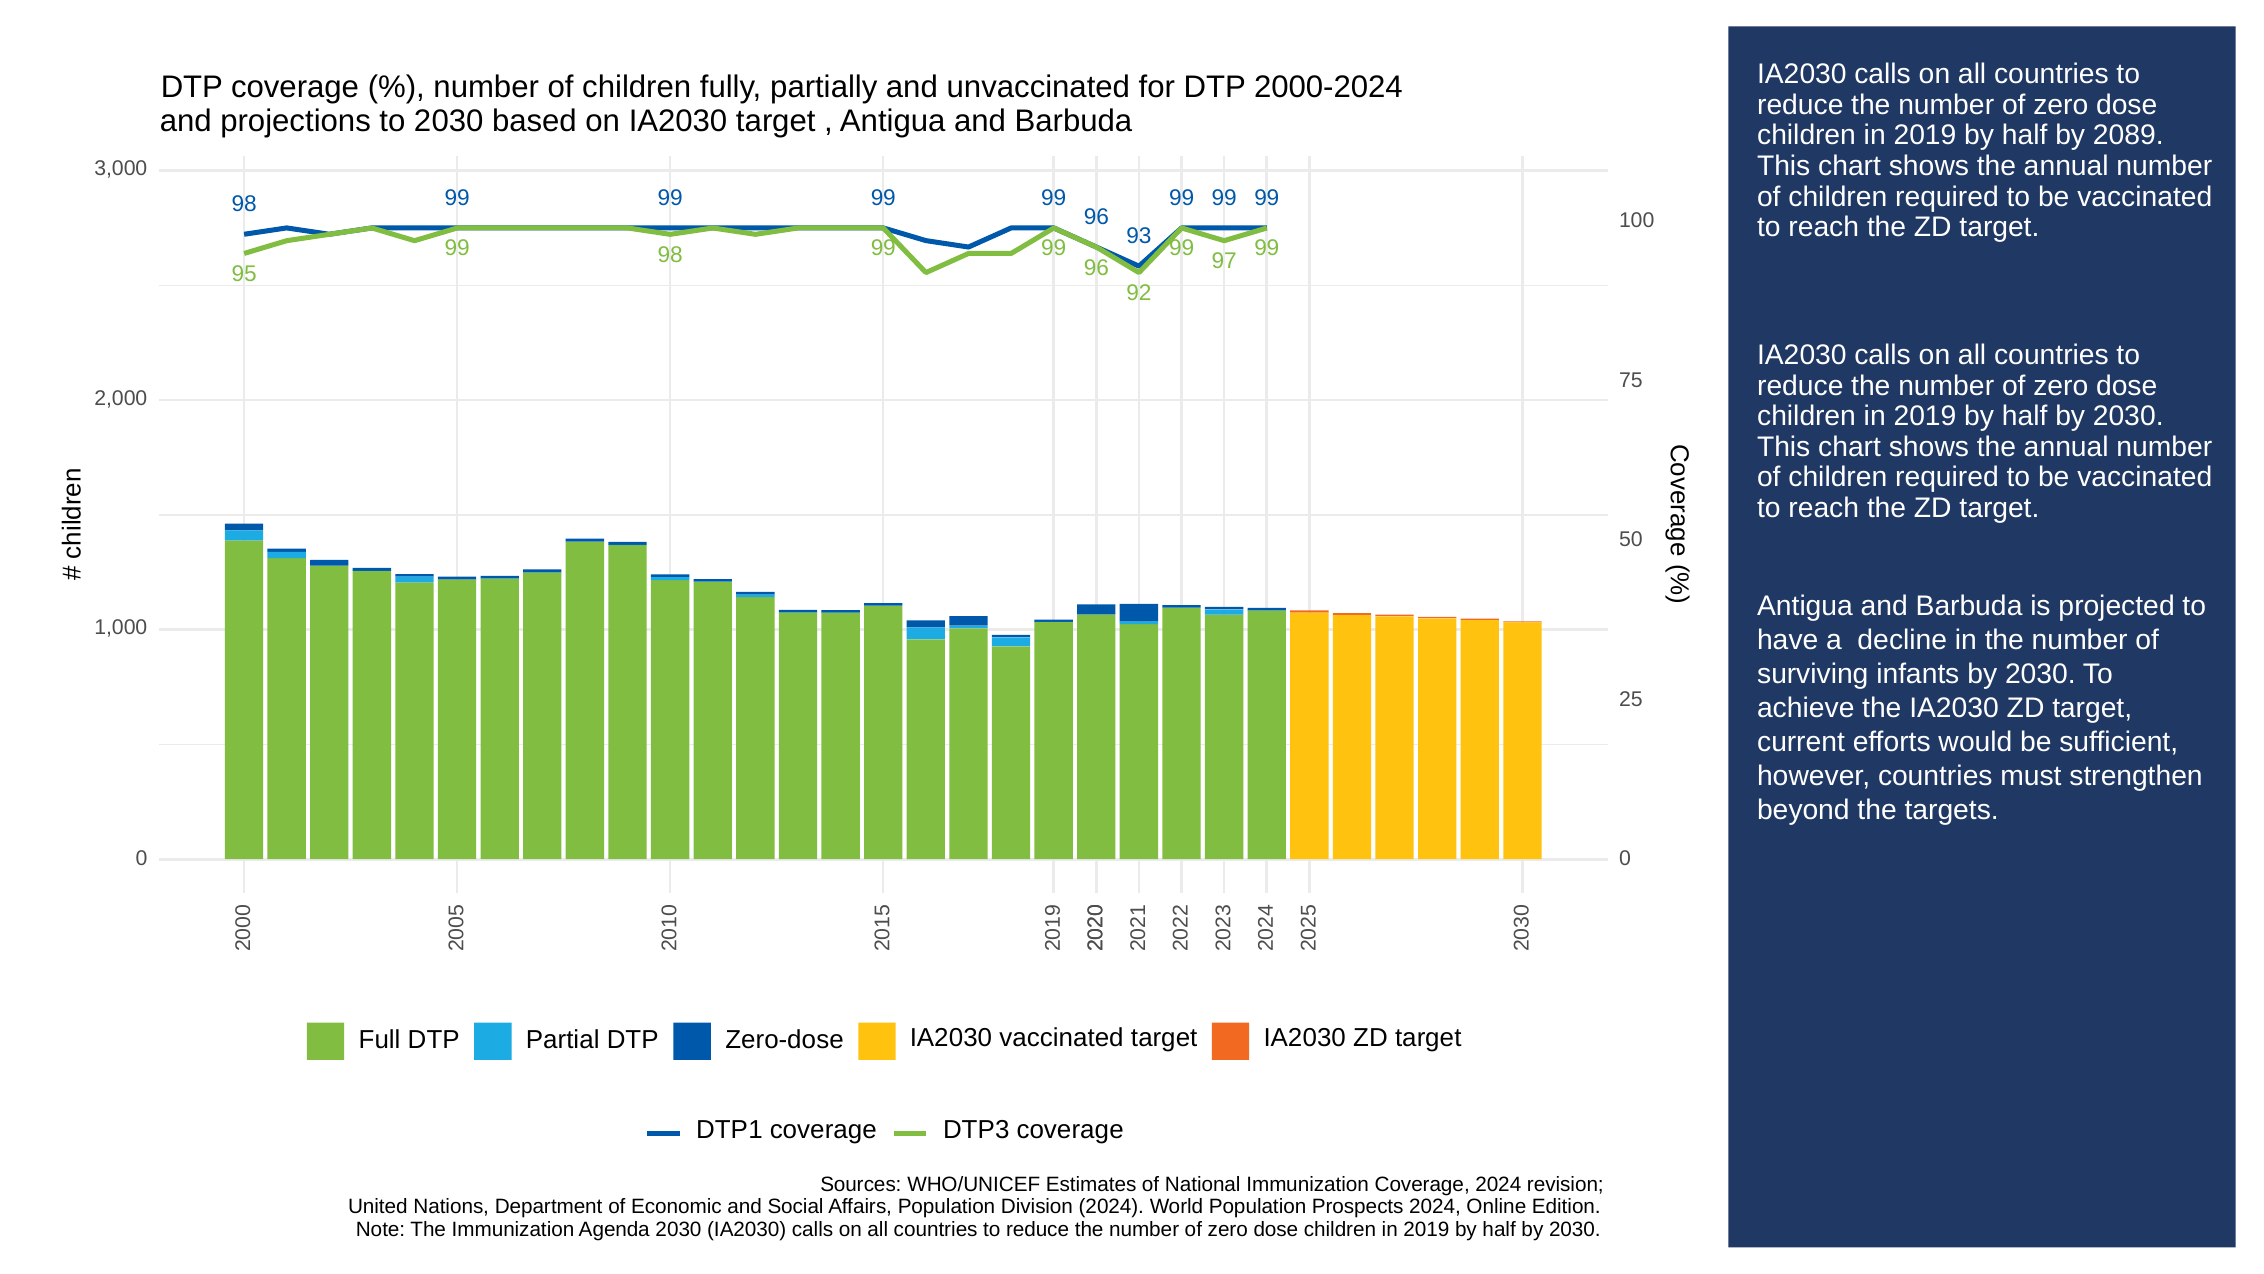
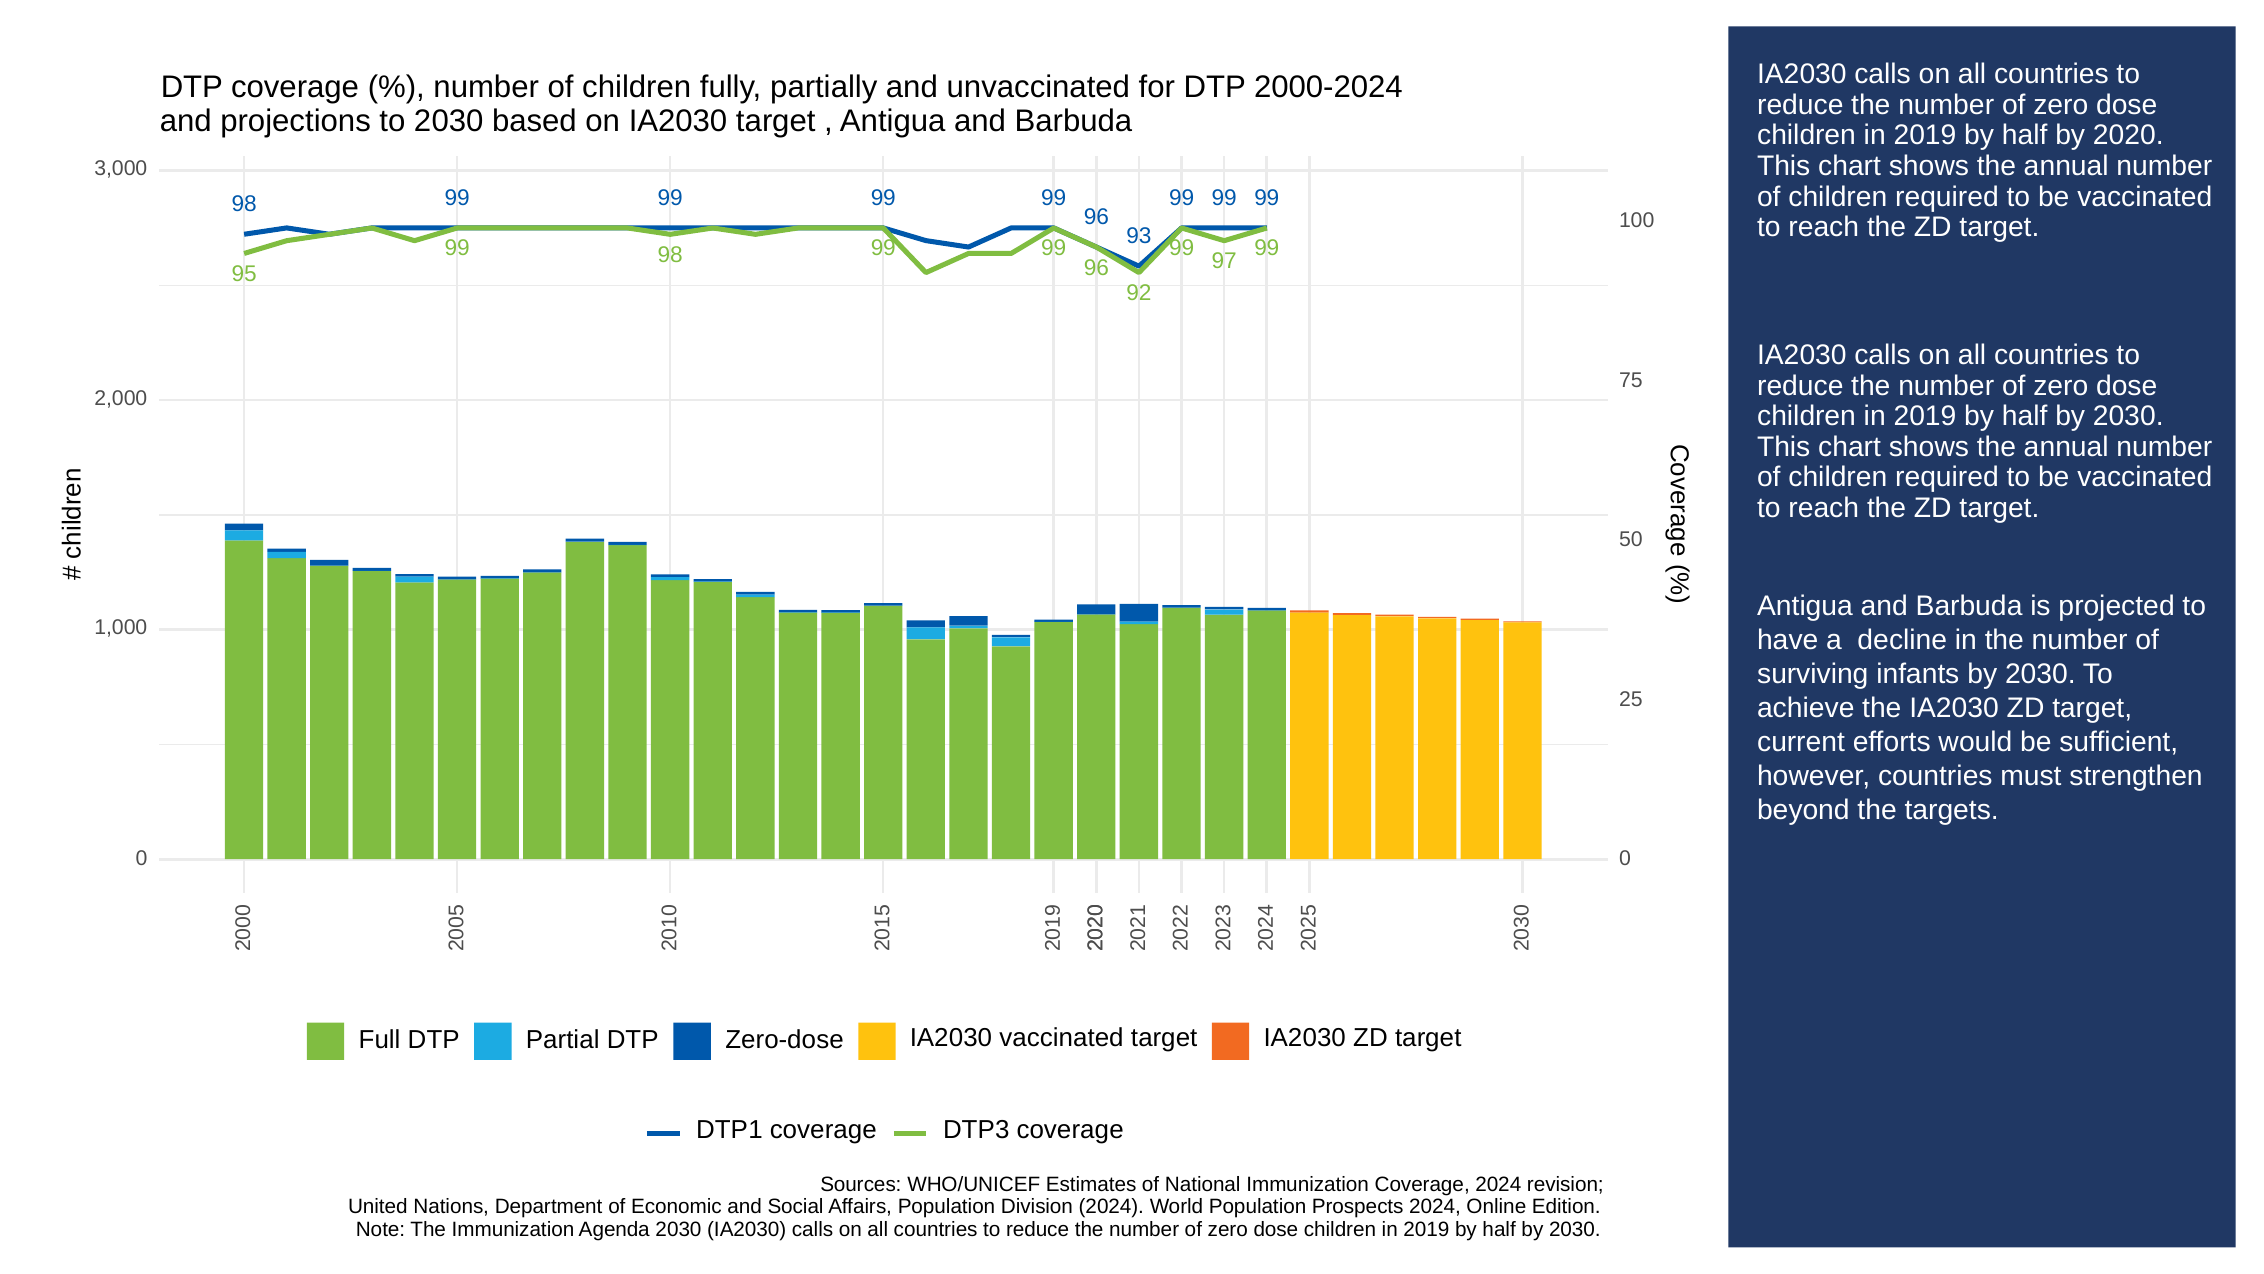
2089: 2089 -> 2020
